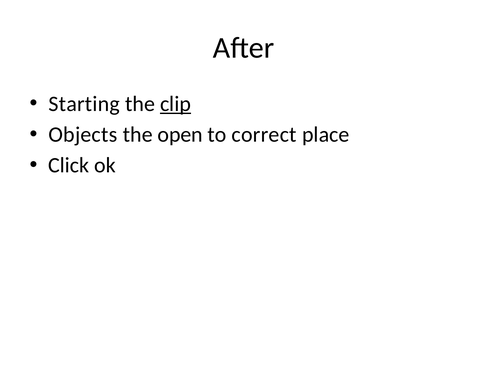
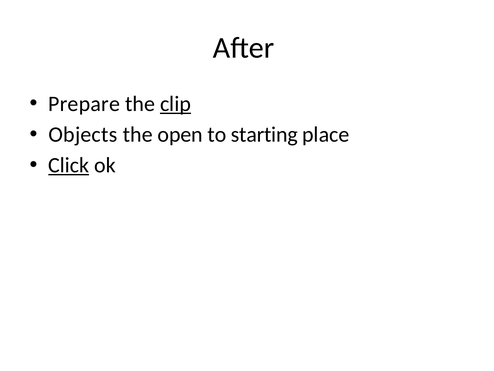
Starting: Starting -> Prepare
correct: correct -> starting
Click underline: none -> present
